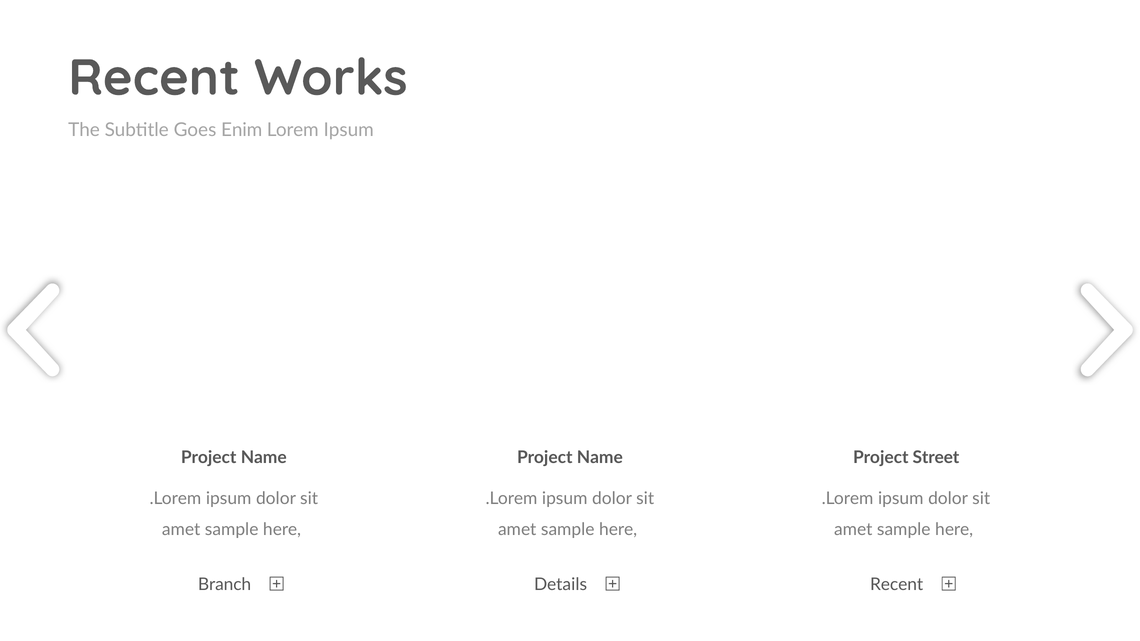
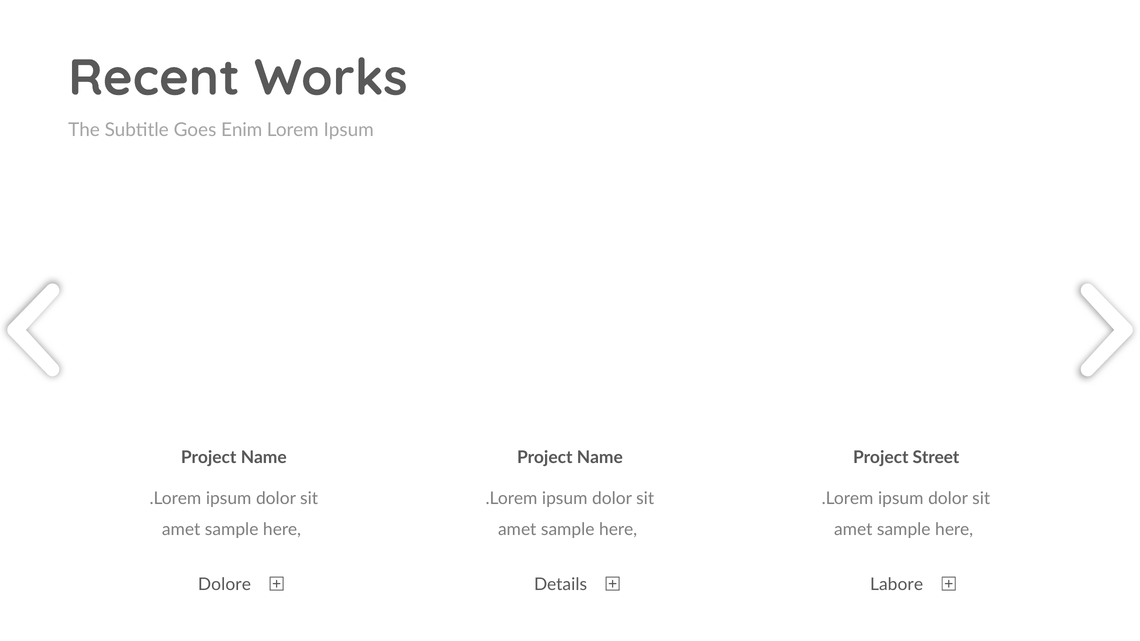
Branch: Branch -> Dolore
Recent at (897, 585): Recent -> Labore
